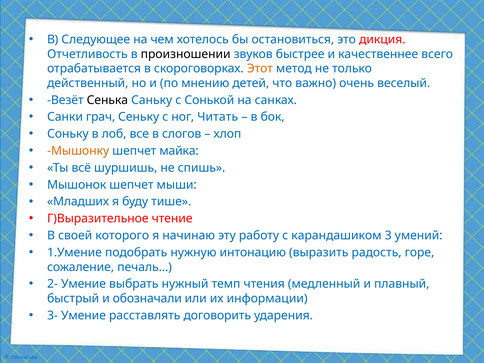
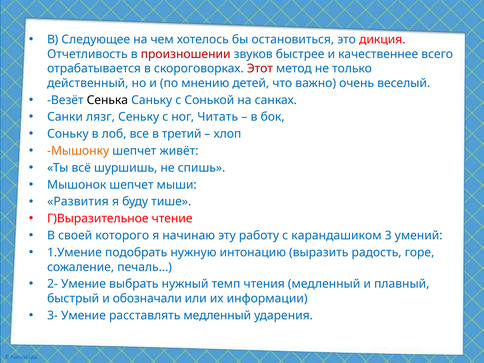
произношении colour: black -> red
Этот colour: orange -> red
грач: грач -> лязг
слогов: слогов -> третий
майка: майка -> живёт
Младших: Младших -> Развития
расставлять договорить: договорить -> медленный
